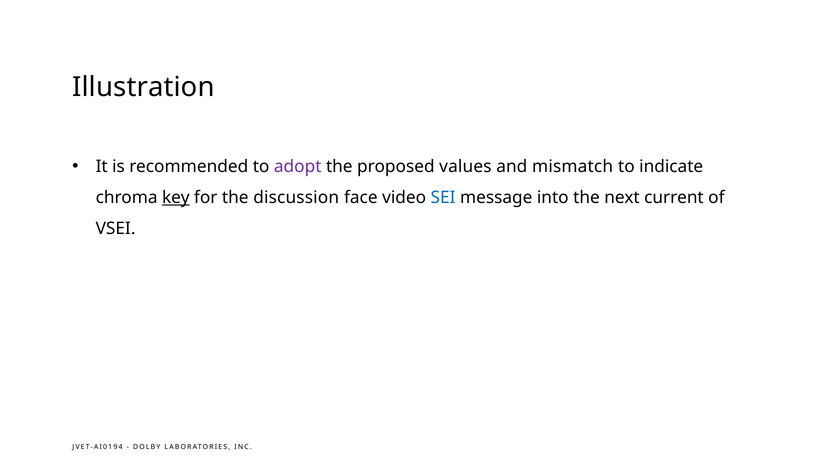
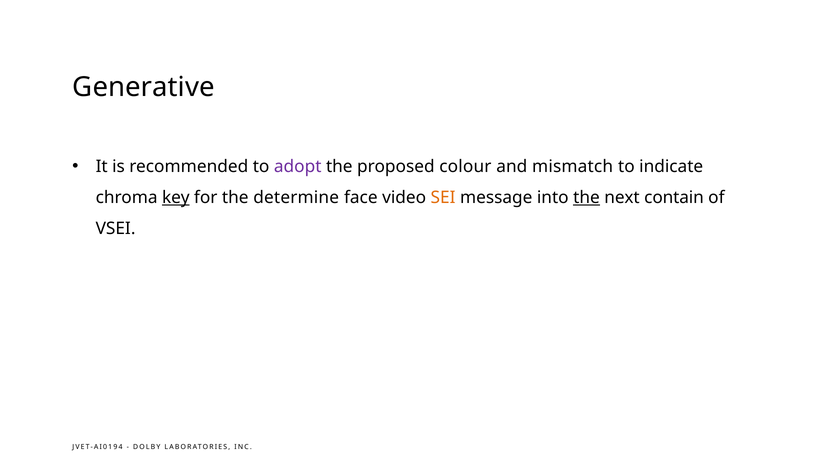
Illustration: Illustration -> Generative
values: values -> colour
discussion: discussion -> determine
SEI colour: blue -> orange
the at (587, 198) underline: none -> present
current: current -> contain
